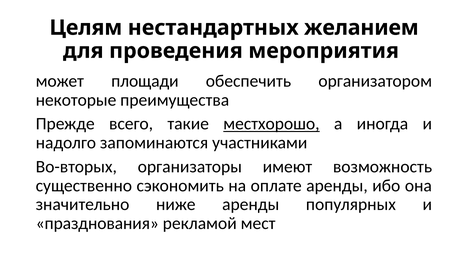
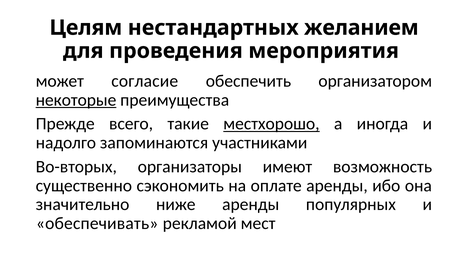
площади: площади -> согласие
некоторые underline: none -> present
празднования: празднования -> обеспечивать
